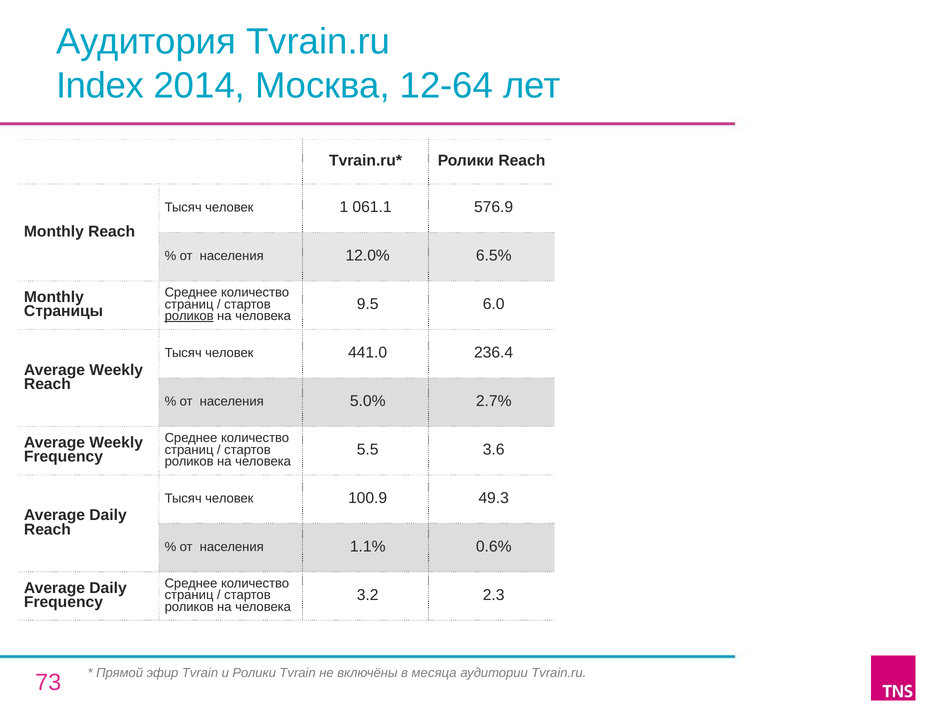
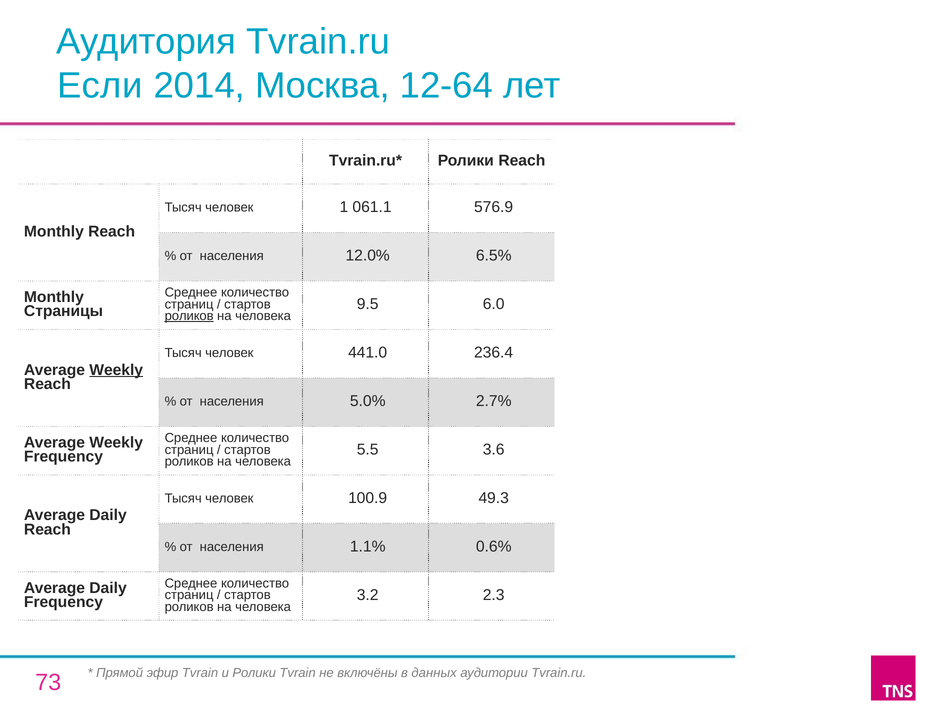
Index: Index -> Если
Weekly at (116, 370) underline: none -> present
месяца: месяца -> данных
